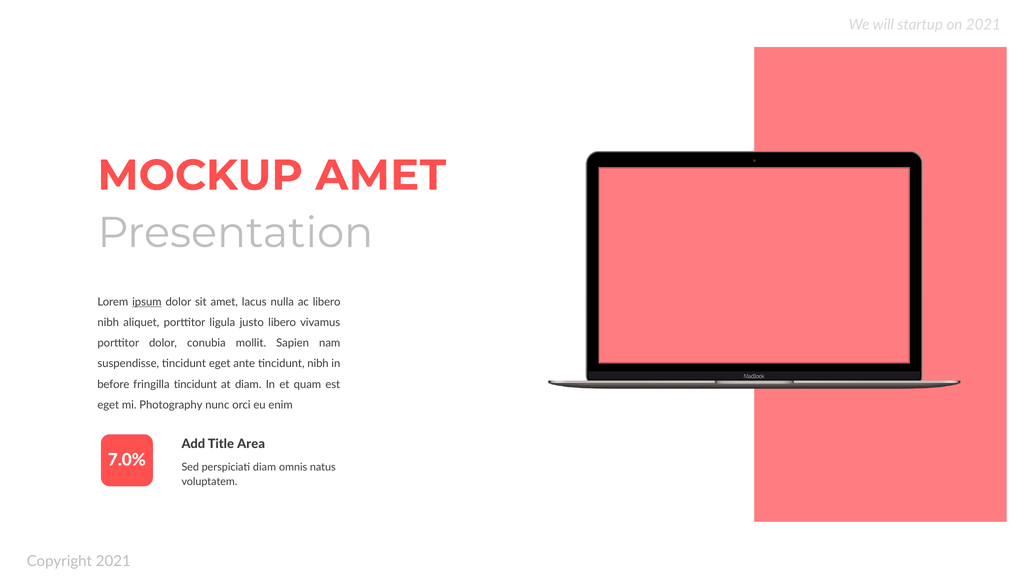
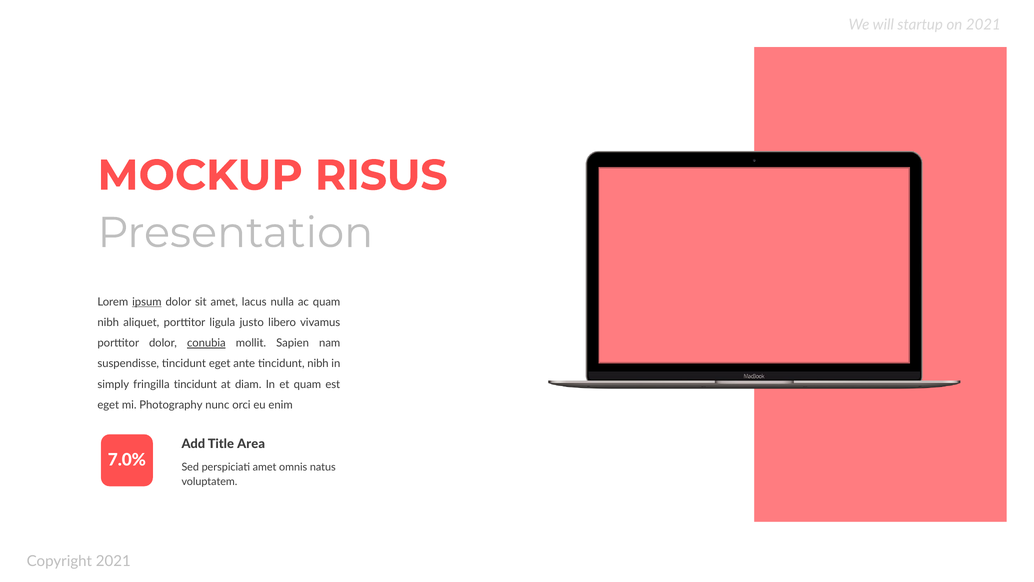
MOCKUP AMET: AMET -> RISUS
ac libero: libero -> quam
conubia underline: none -> present
before: before -> simply
perspiciati diam: diam -> amet
